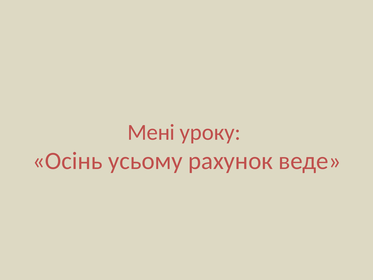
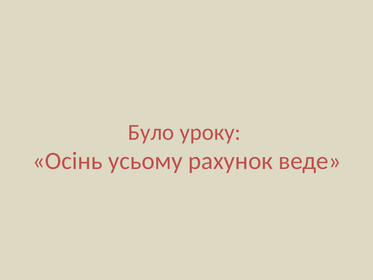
Мені: Мені -> Було
